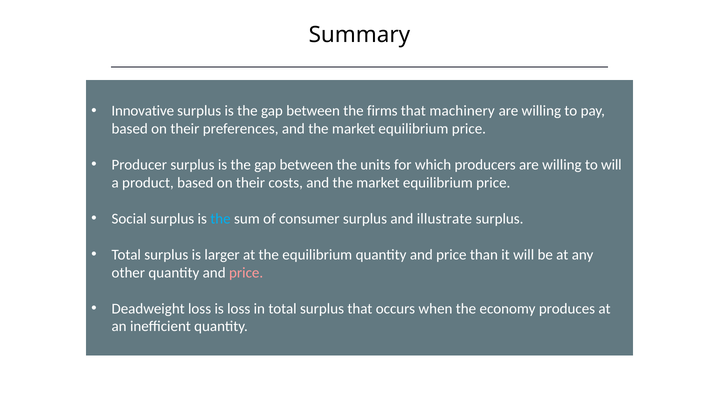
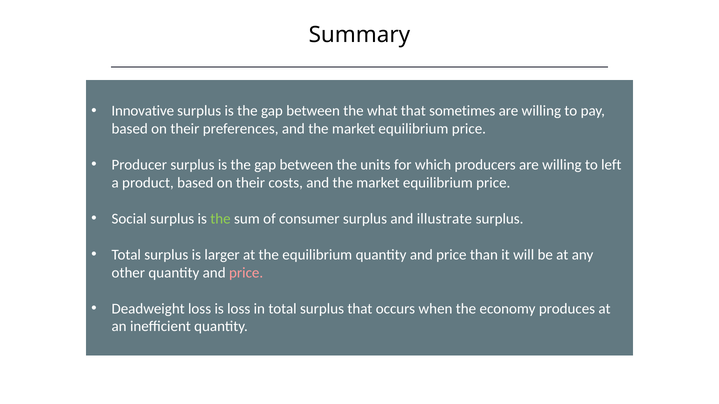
firms: firms -> what
machinery: machinery -> sometimes
to will: will -> left
the at (221, 219) colour: light blue -> light green
